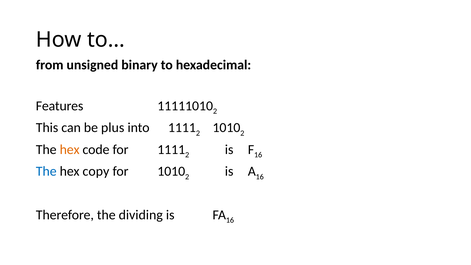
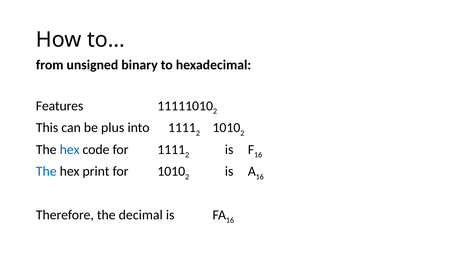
hex at (70, 150) colour: orange -> blue
copy: copy -> print
dividing: dividing -> decimal
